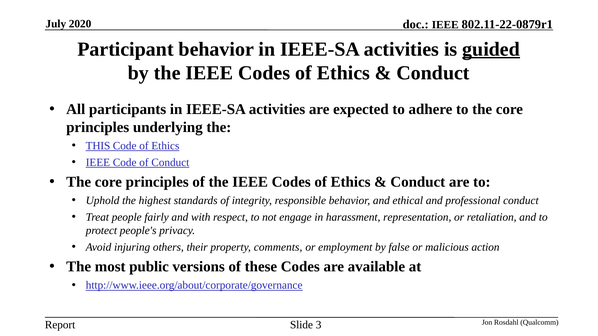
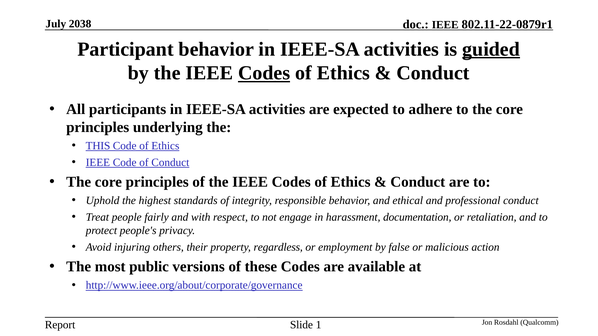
2020: 2020 -> 2038
Codes at (264, 73) underline: none -> present
representation: representation -> documentation
comments: comments -> regardless
3: 3 -> 1
